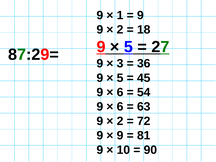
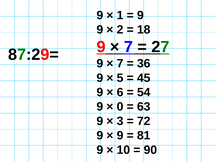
5 at (128, 47): 5 -> 7
3 at (120, 63): 3 -> 7
6 at (120, 107): 6 -> 0
2 at (120, 121): 2 -> 3
